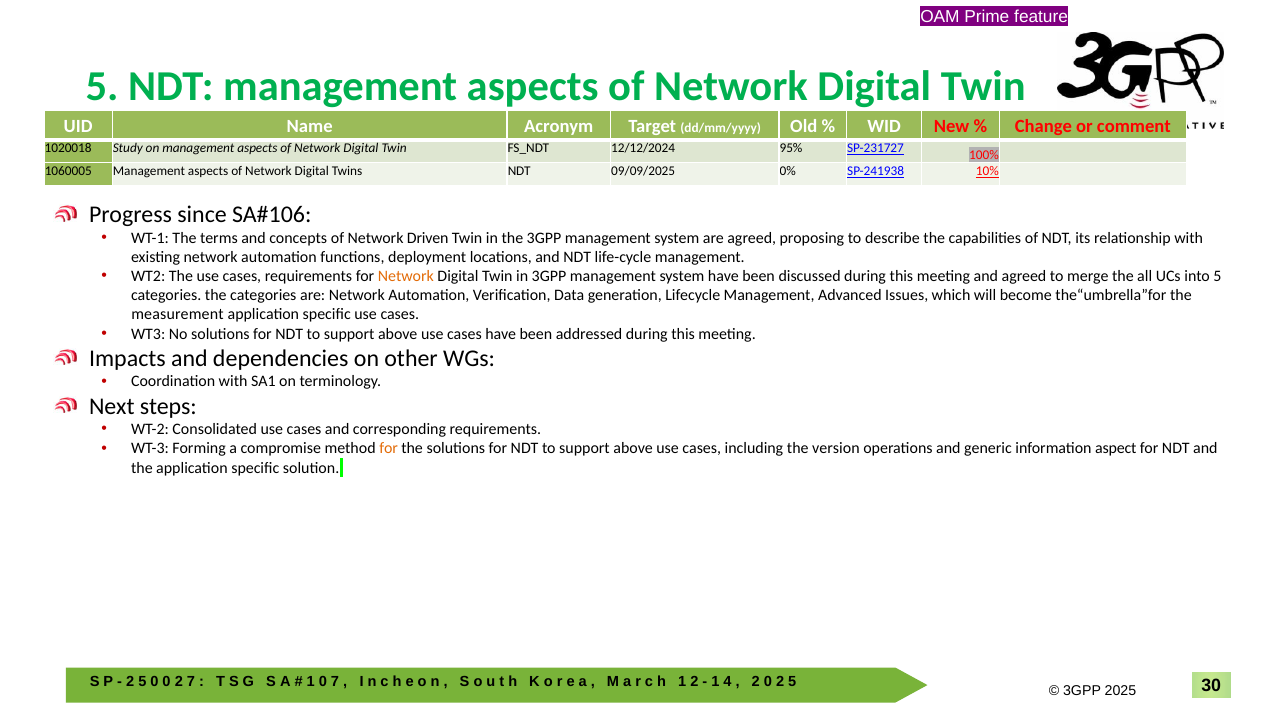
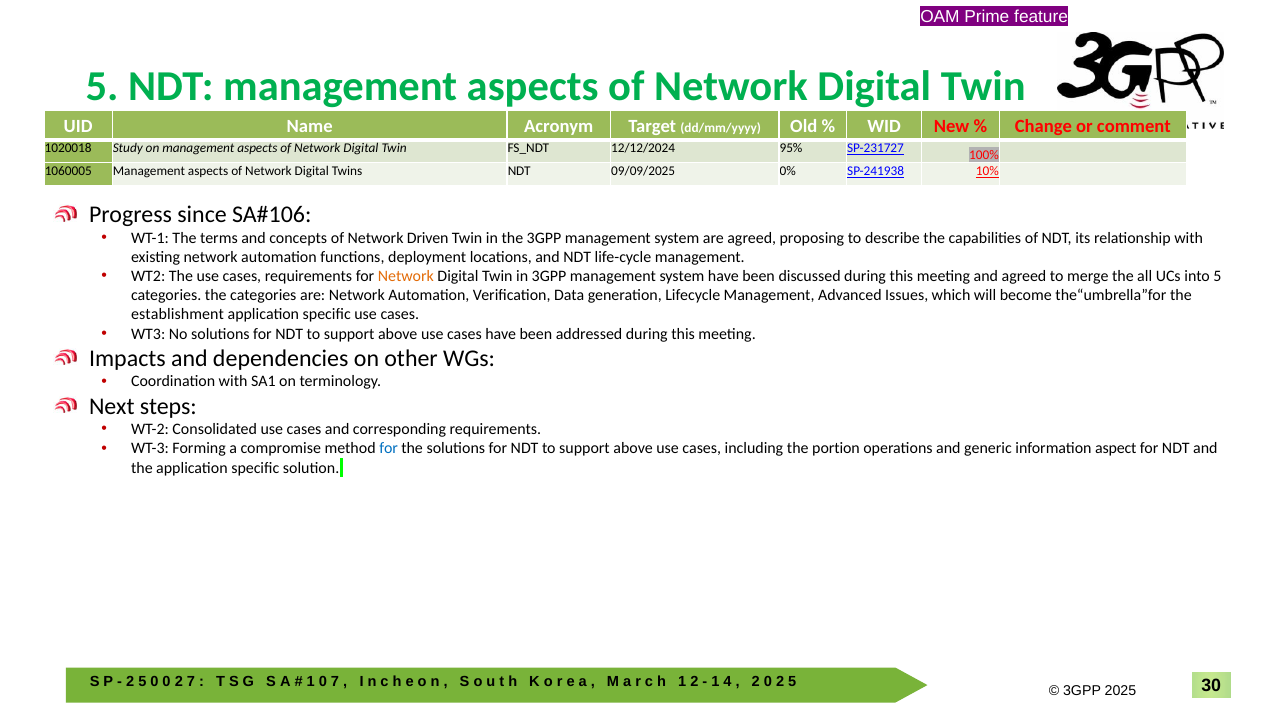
measurement: measurement -> establishment
for at (389, 449) colour: orange -> blue
version: version -> portion
